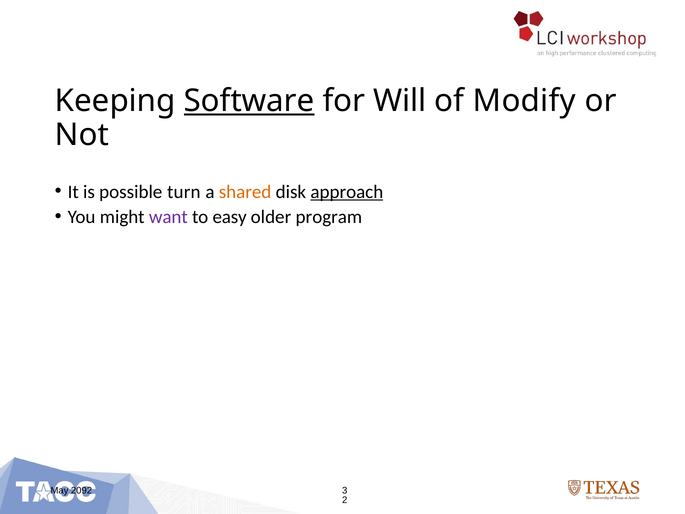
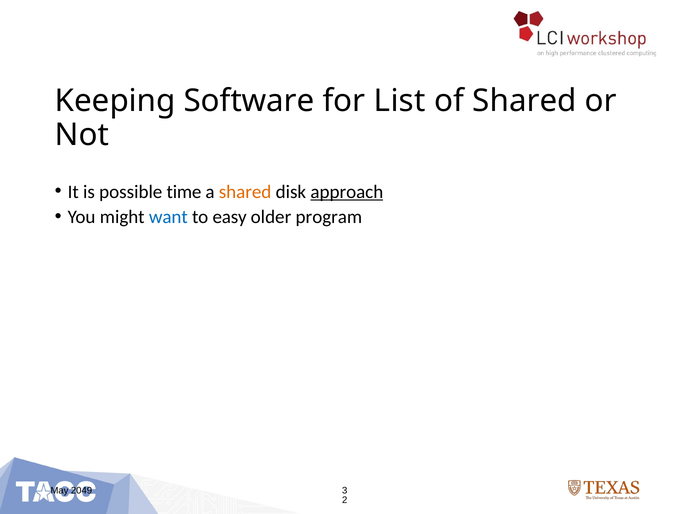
Software underline: present -> none
Will: Will -> List
of Modify: Modify -> Shared
turn: turn -> time
want colour: purple -> blue
2092: 2092 -> 2049
